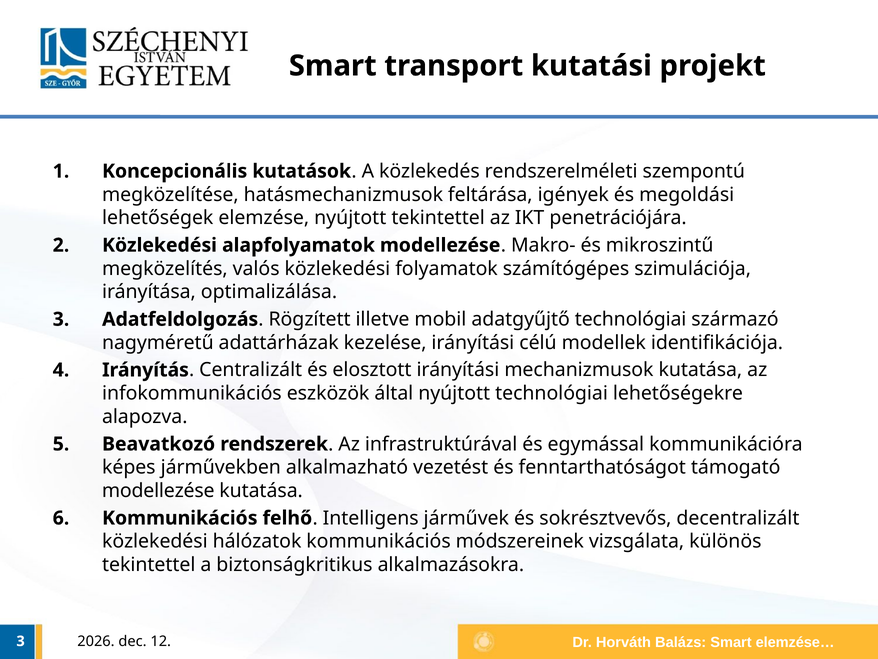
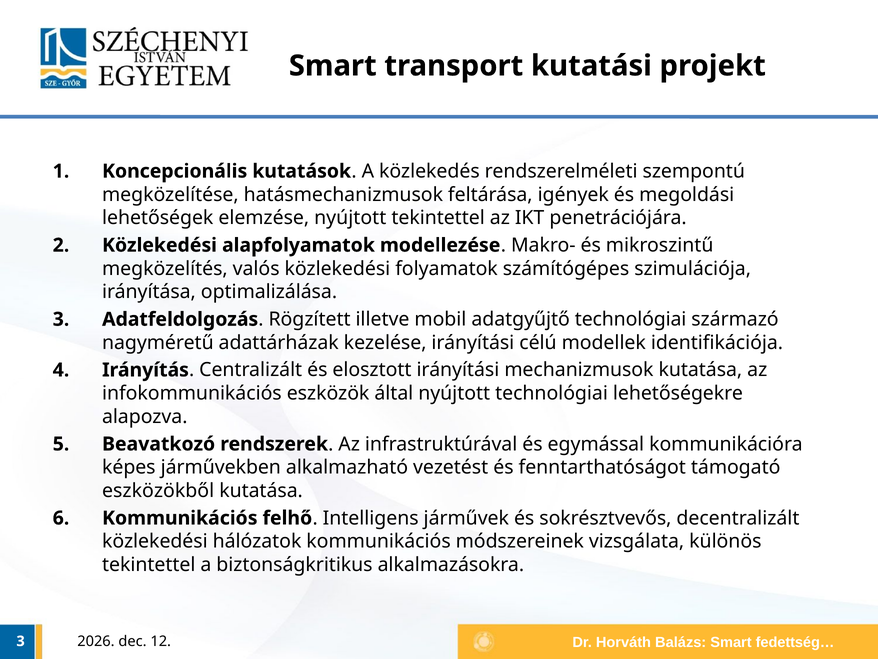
modellezése at (158, 490): modellezése -> eszközökből
elemzése…: elemzése… -> fedettség…
